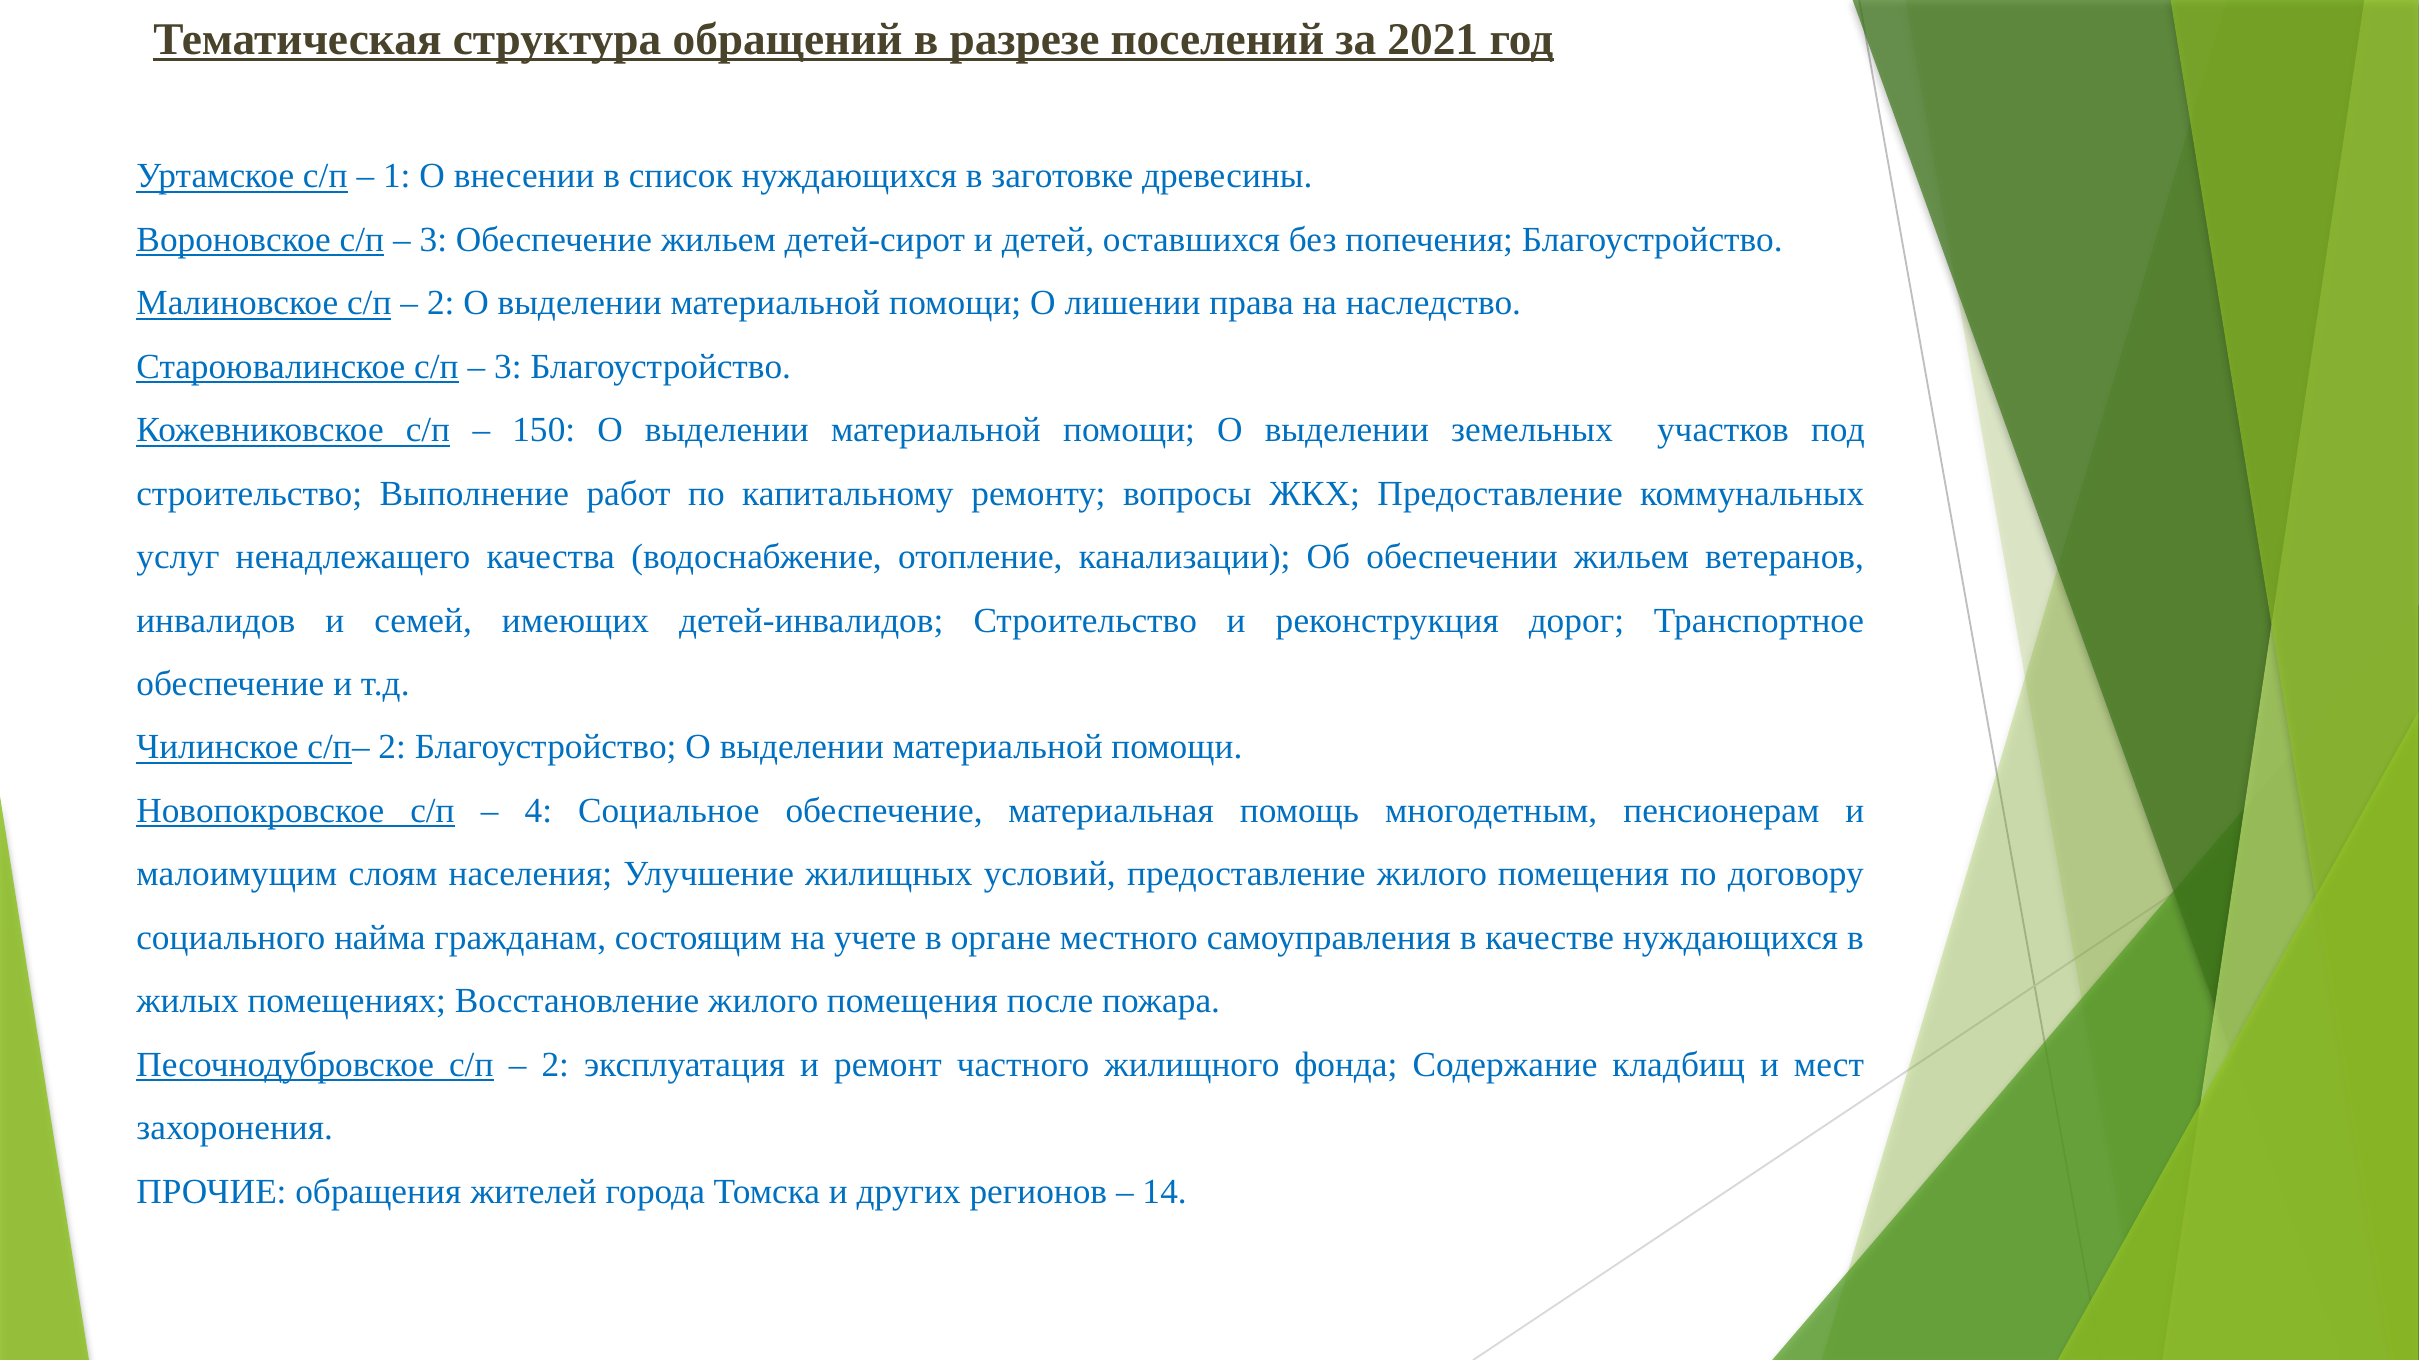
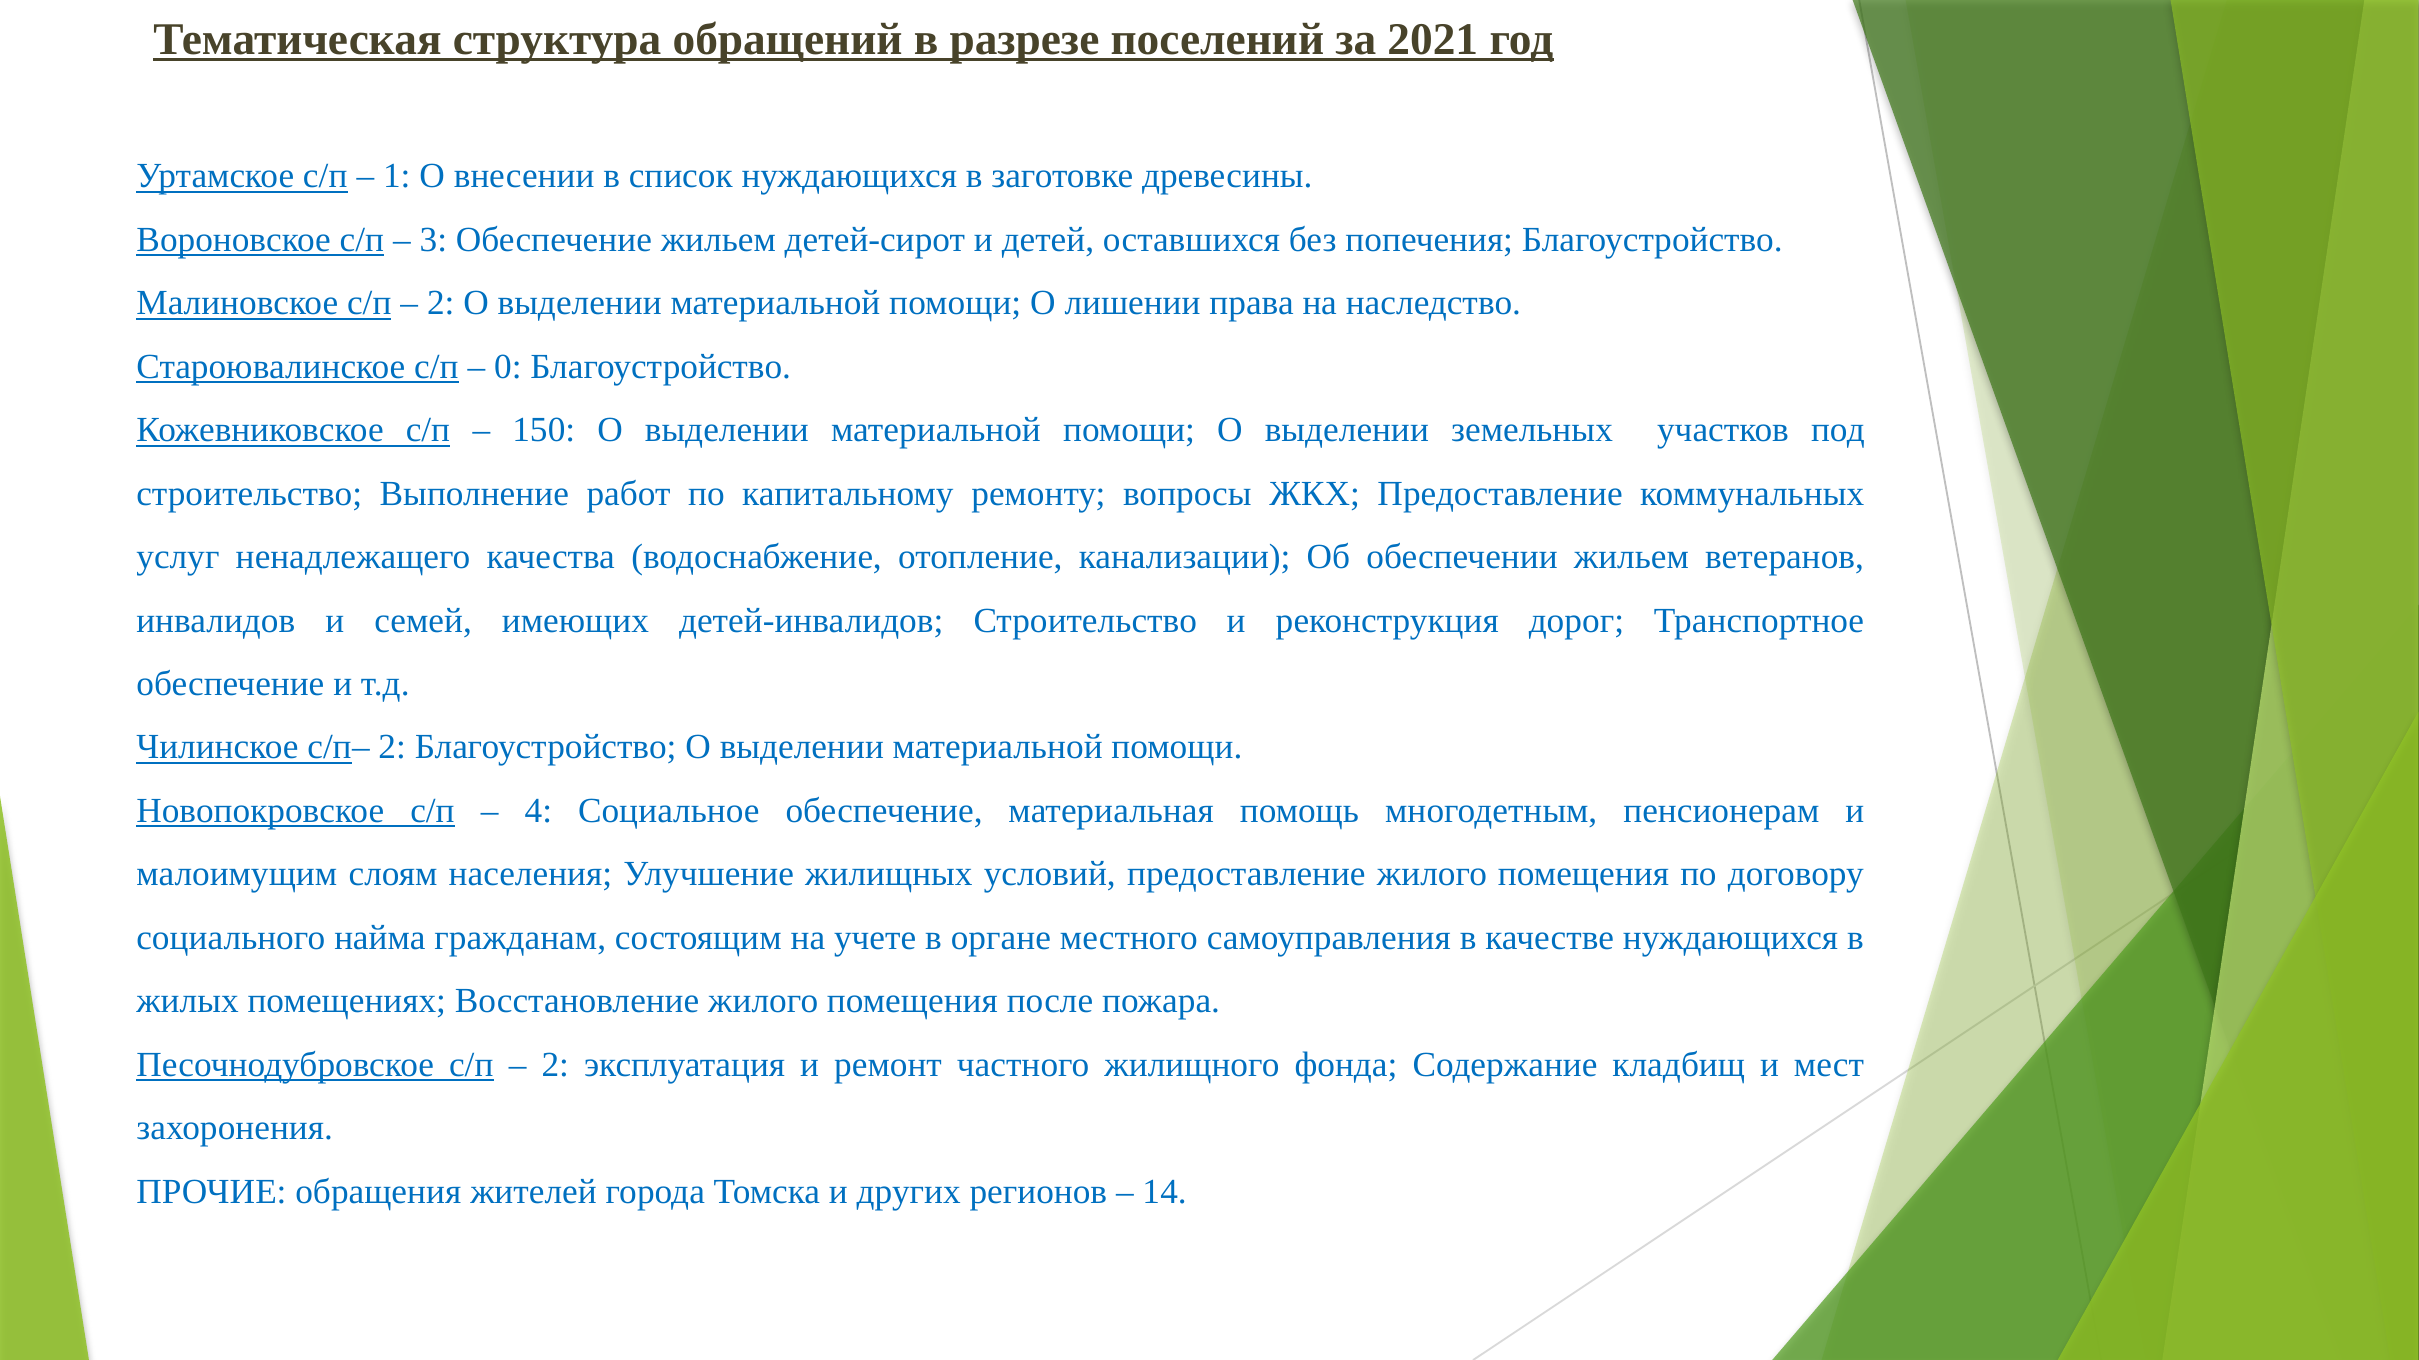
3 at (508, 367): 3 -> 0
